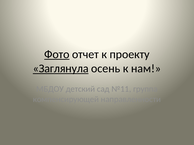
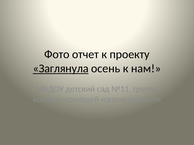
Фото underline: present -> none
